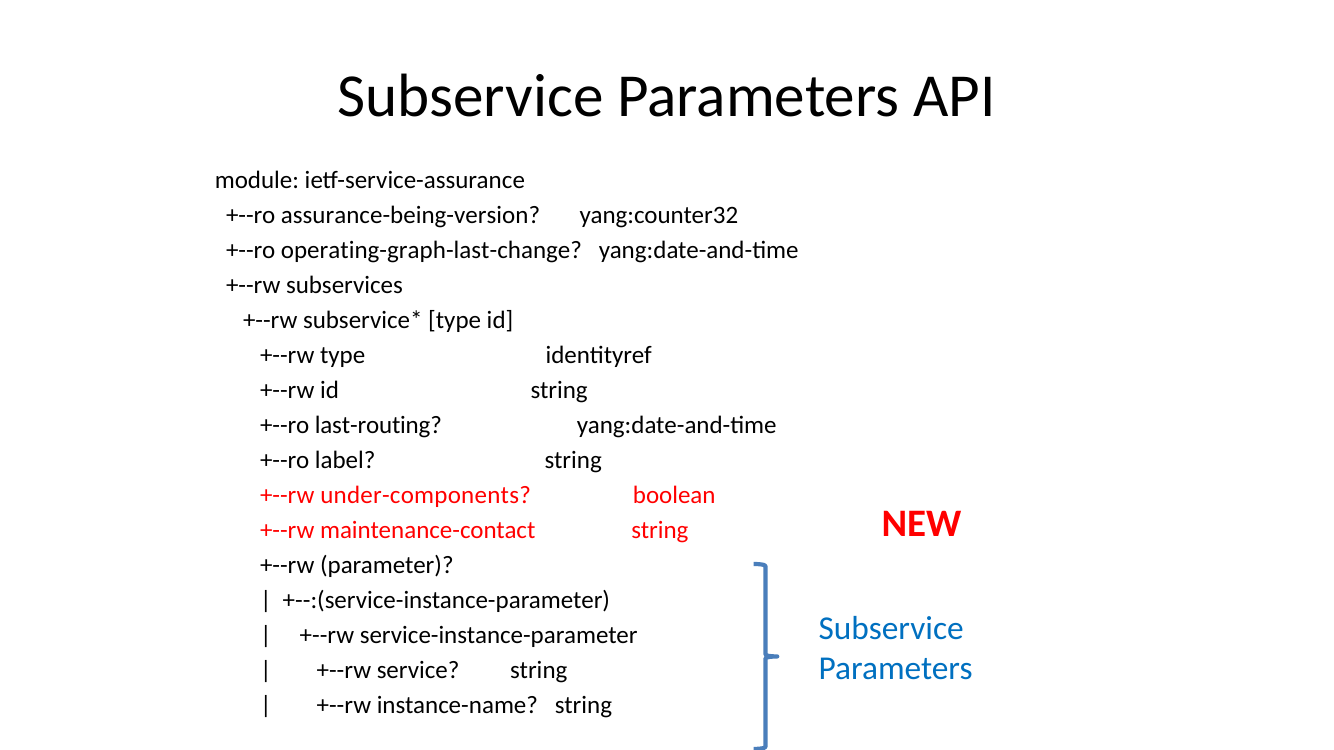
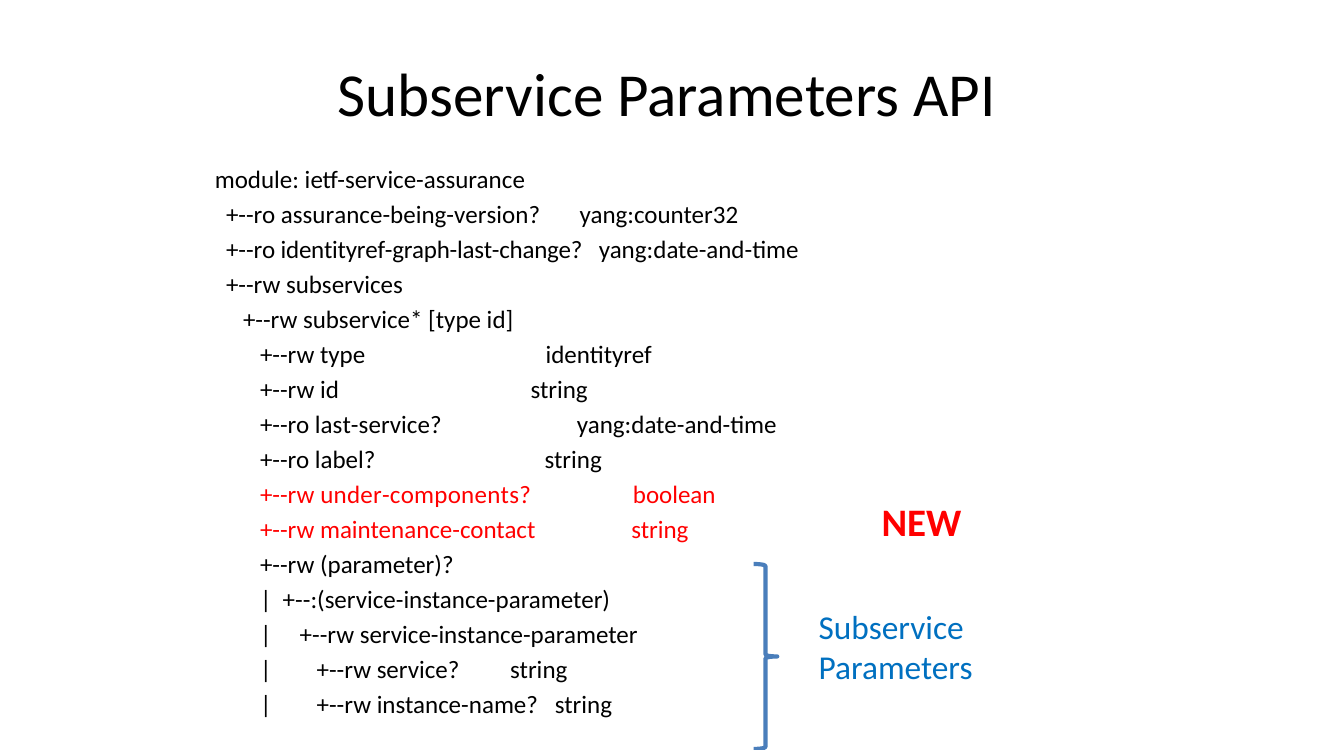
operating-graph-last-change: operating-graph-last-change -> identityref-graph-last-change
last-routing: last-routing -> last-service
